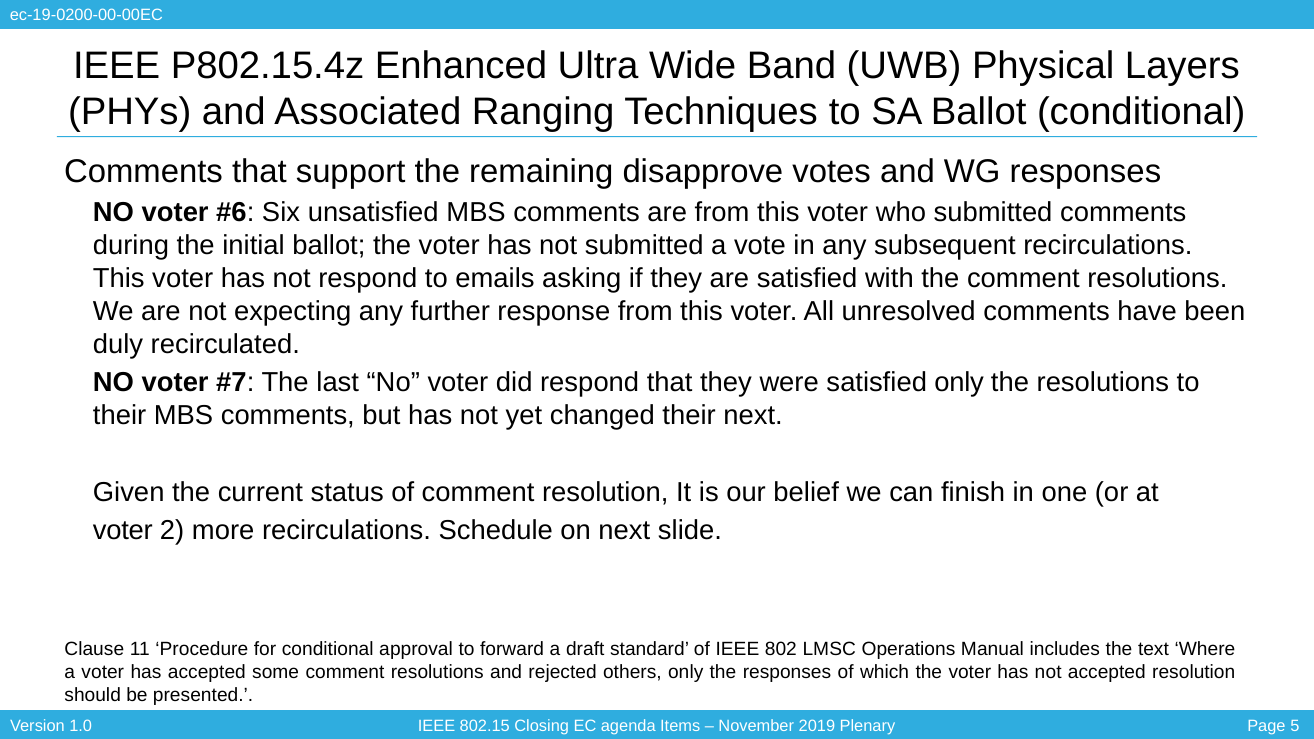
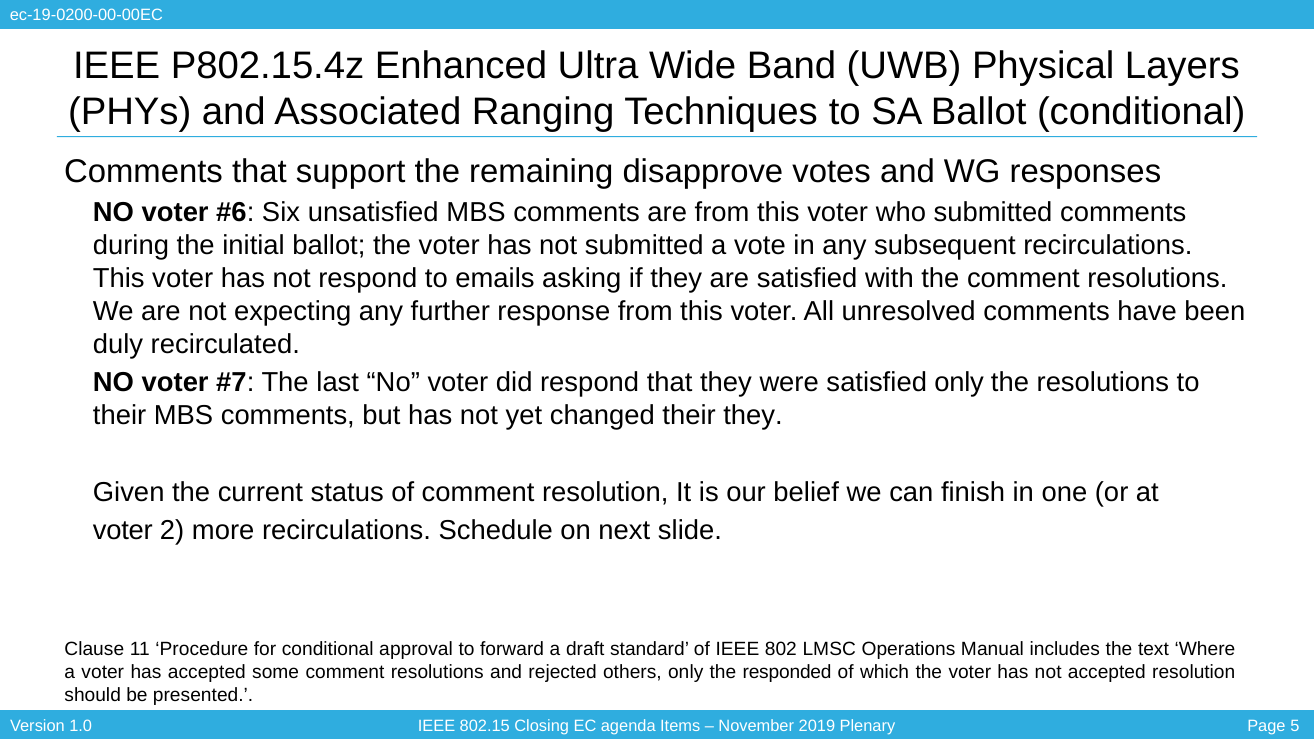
their next: next -> they
the responses: responses -> responded
